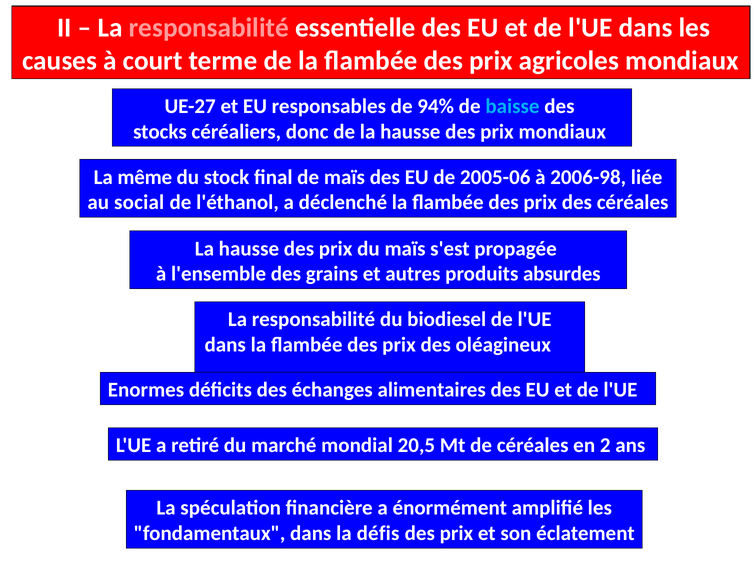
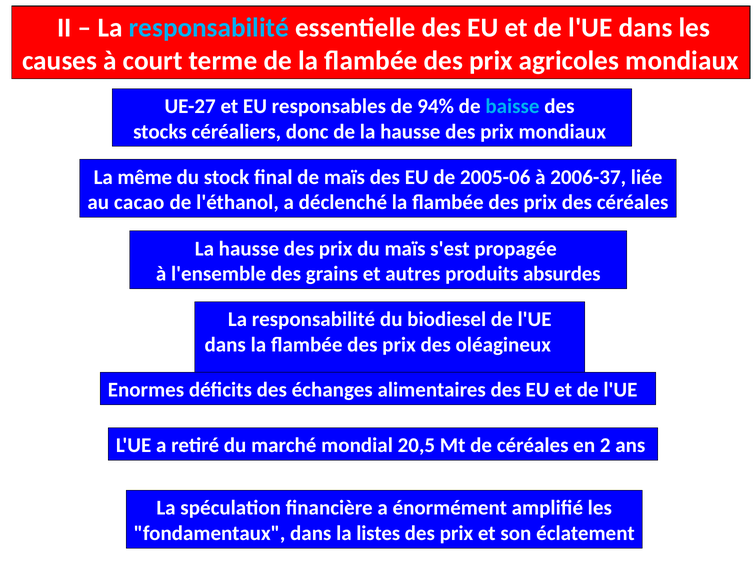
responsabilité at (209, 28) colour: pink -> light blue
2006-98: 2006-98 -> 2006-37
social: social -> cacao
défis: défis -> listes
